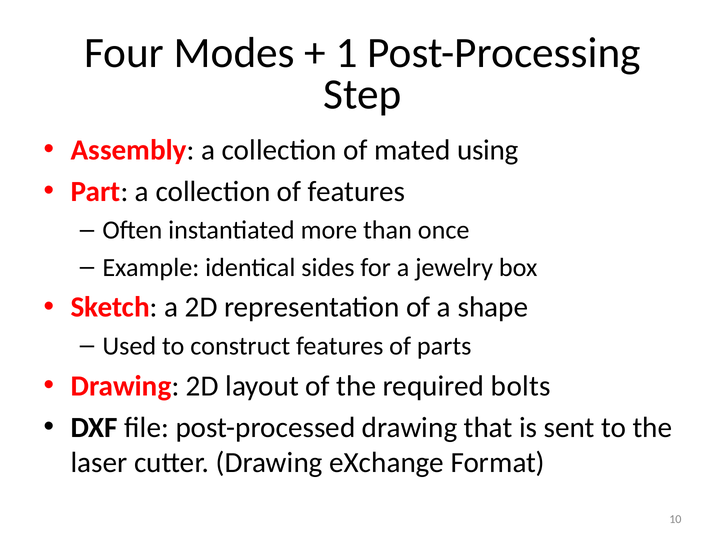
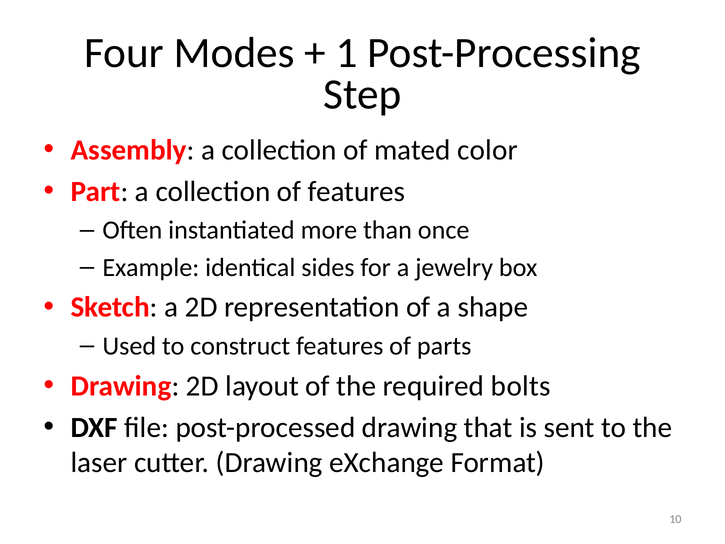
using: using -> color
